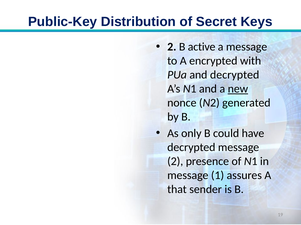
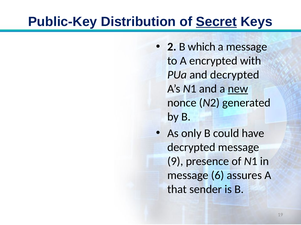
Secret underline: none -> present
active: active -> which
2 at (175, 162): 2 -> 9
1: 1 -> 6
